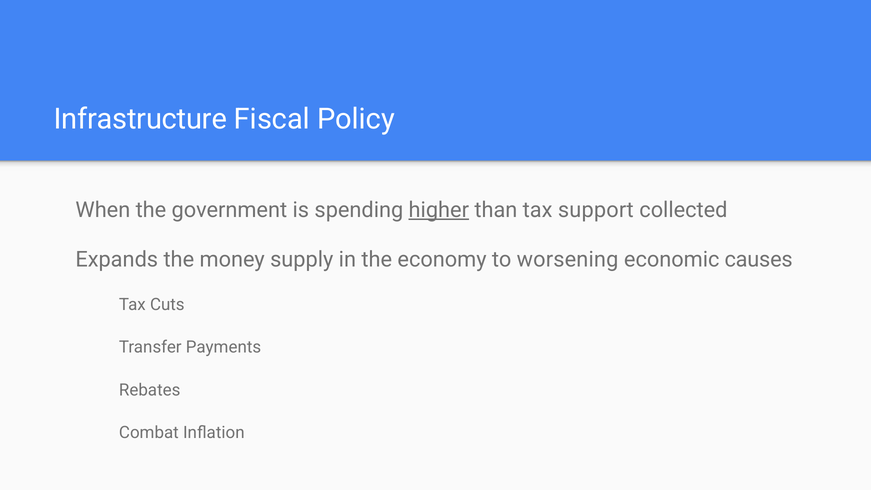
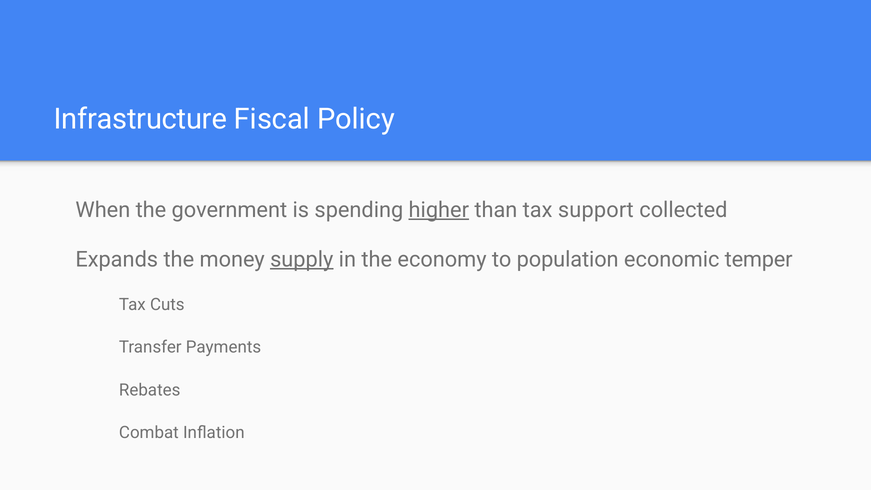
supply underline: none -> present
worsening: worsening -> population
causes: causes -> temper
